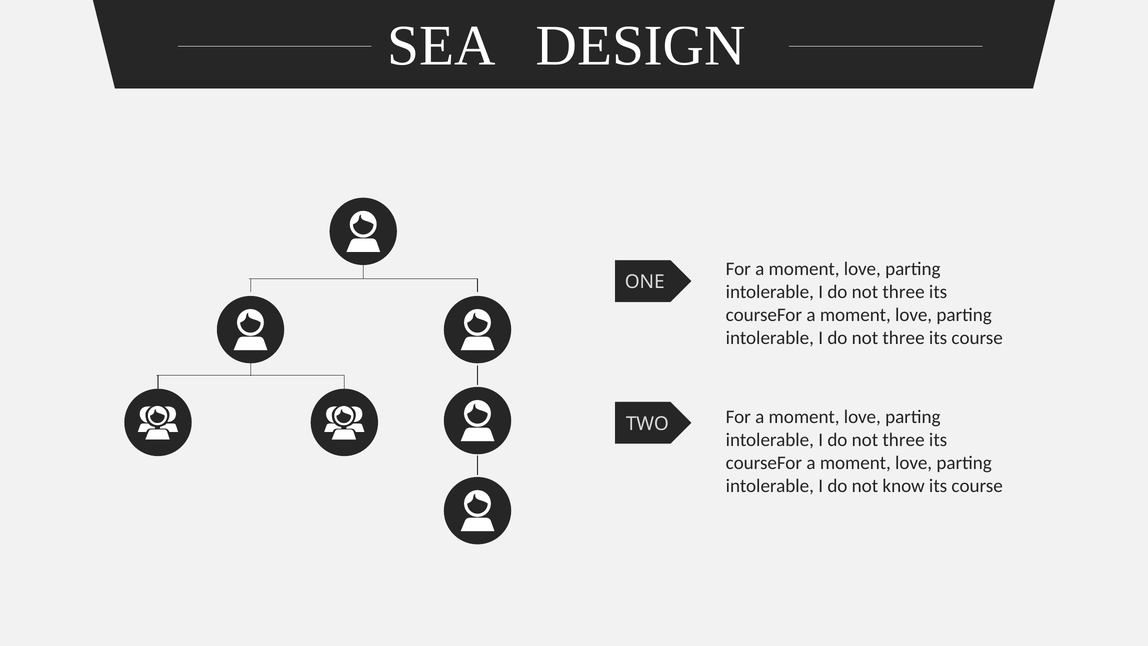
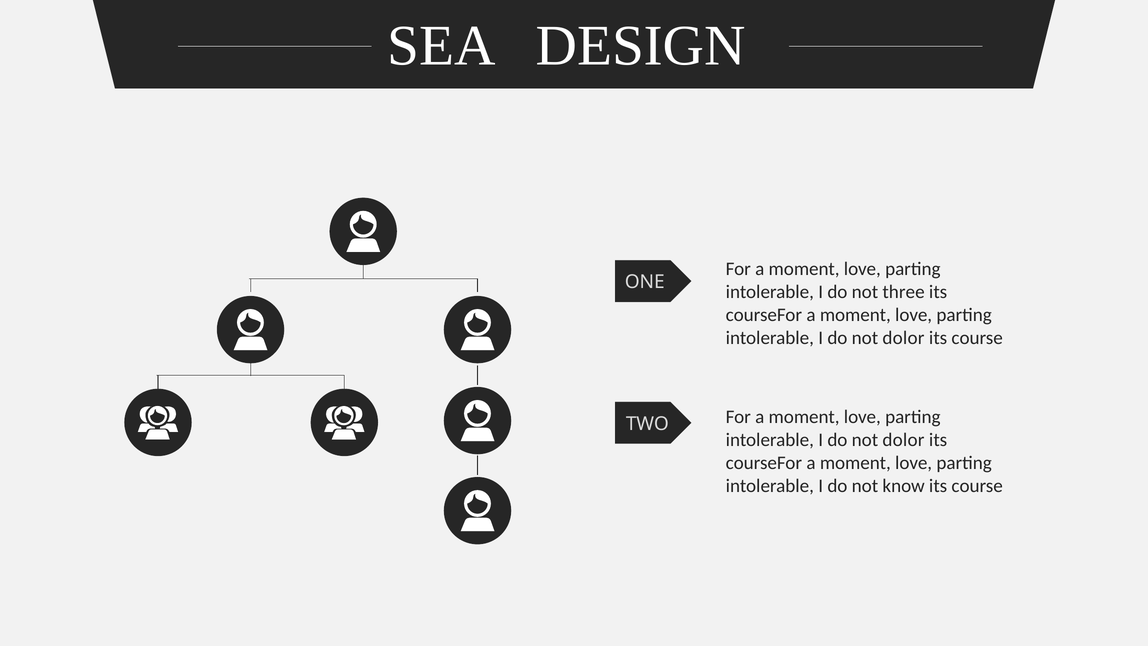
three at (904, 338): three -> dolor
three at (904, 440): three -> dolor
